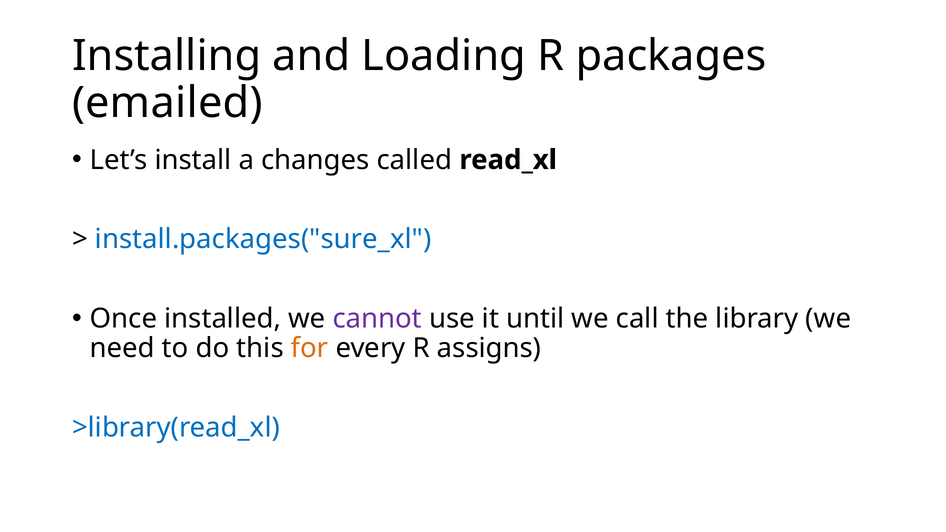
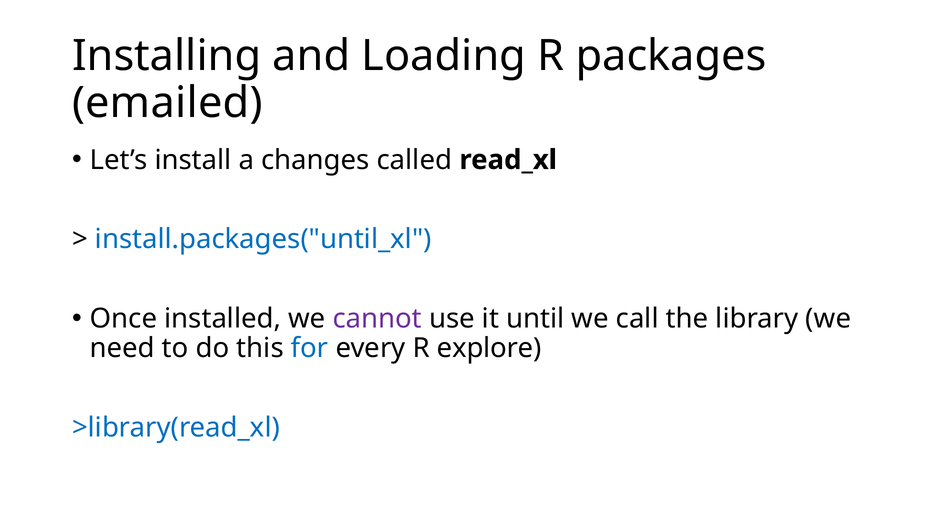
install.packages("sure_xl: install.packages("sure_xl -> install.packages("until_xl
for colour: orange -> blue
assigns: assigns -> explore
